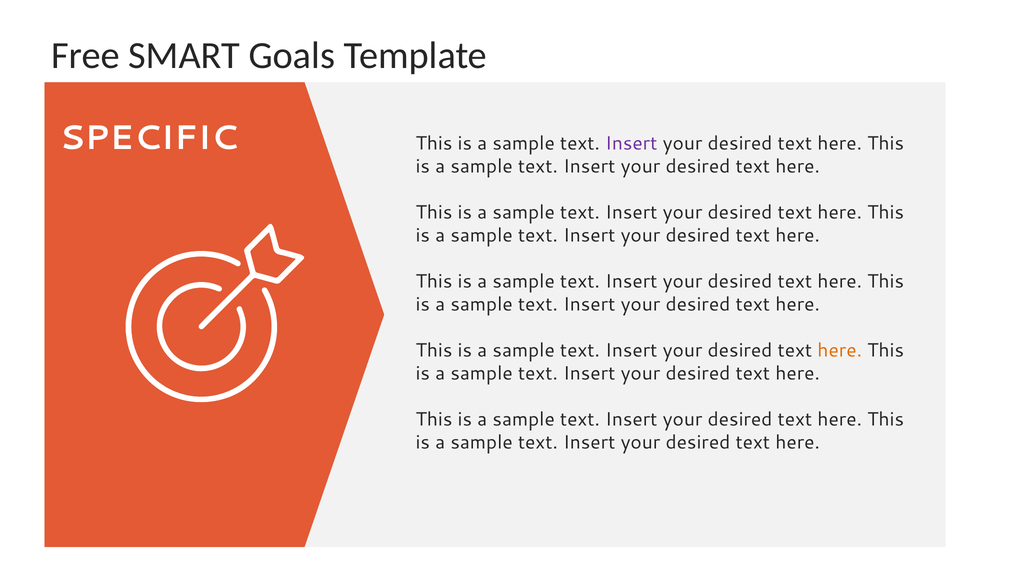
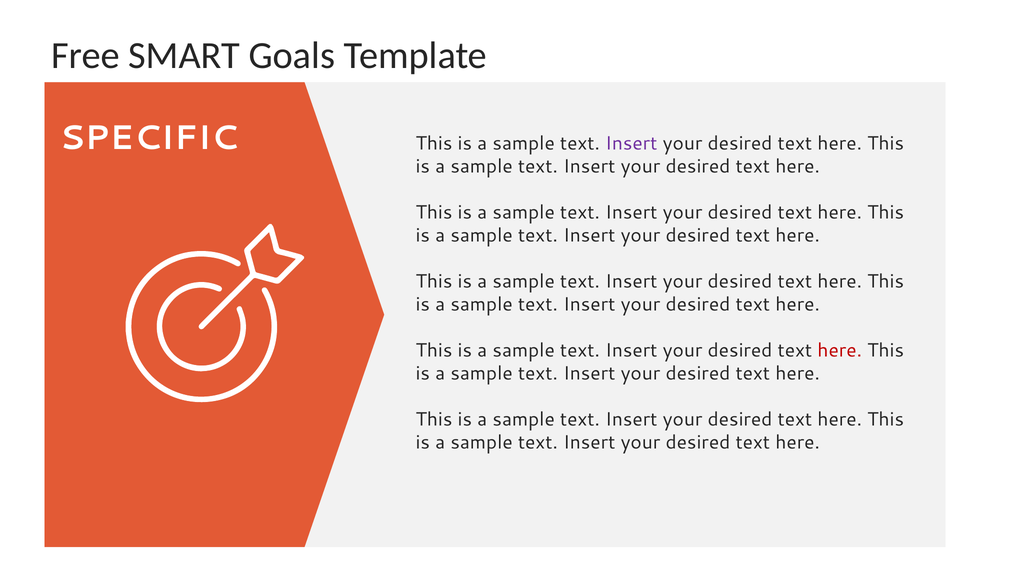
here at (840, 350) colour: orange -> red
